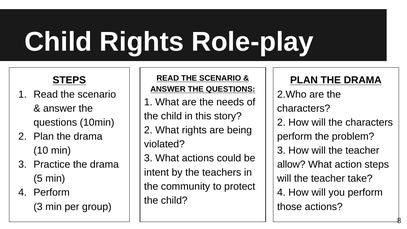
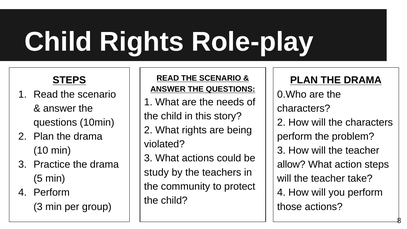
2.Who: 2.Who -> 0.Who
intent: intent -> study
